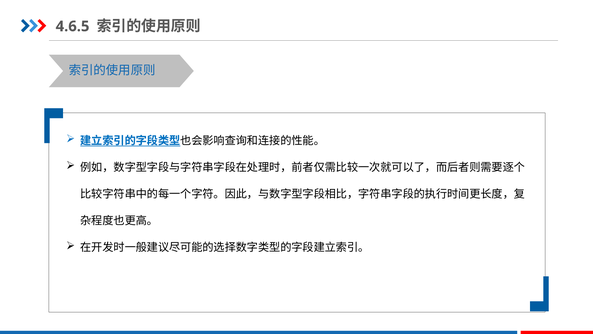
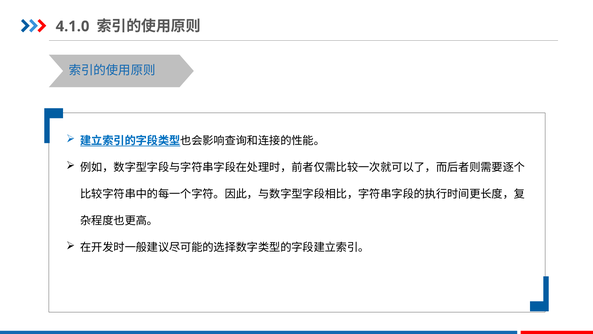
4.6.5: 4.6.5 -> 4.1.0
